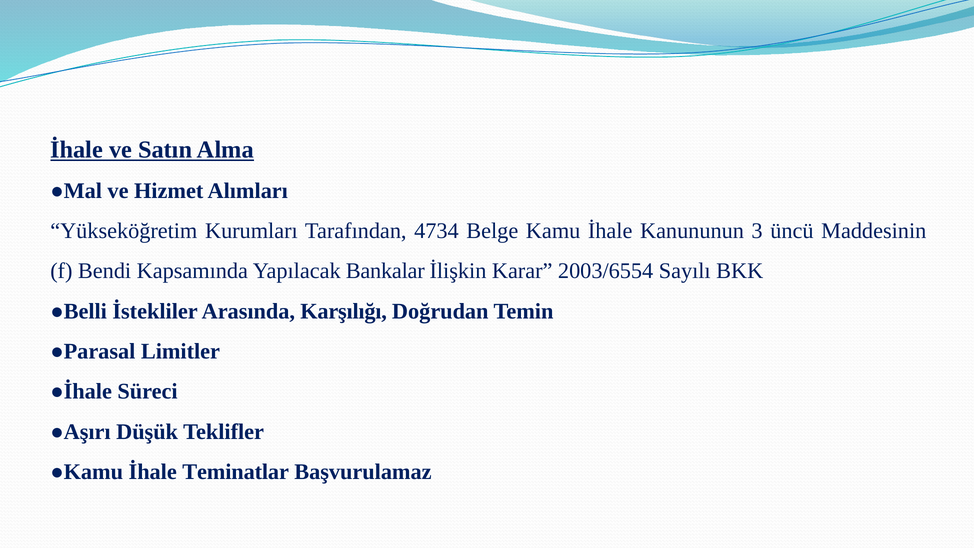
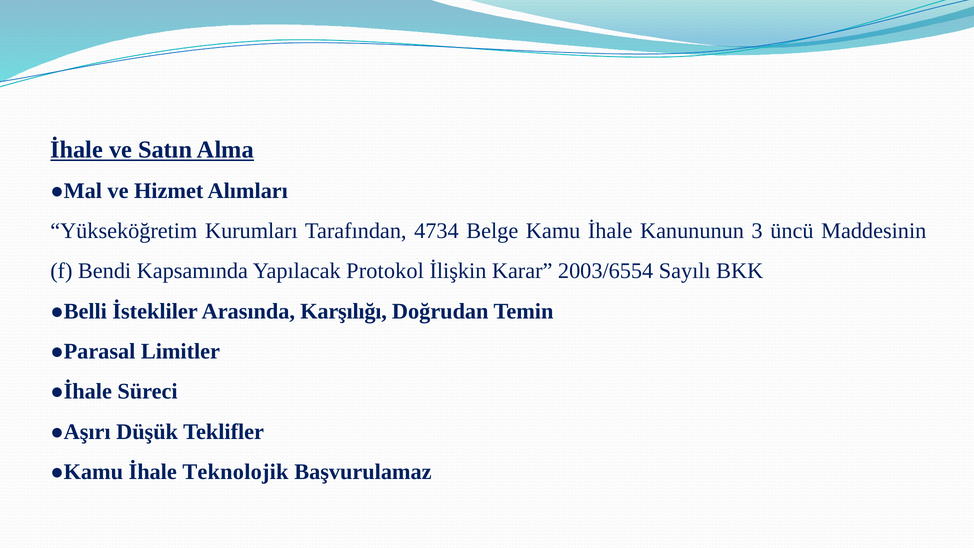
Bankalar: Bankalar -> Protokol
Teminatlar: Teminatlar -> Teknolojik
